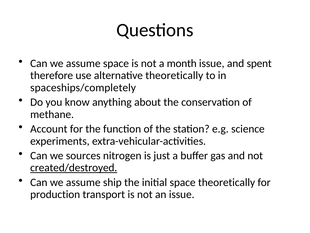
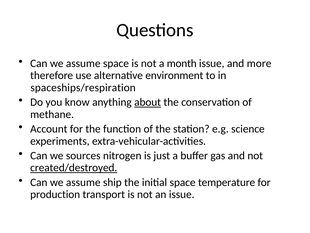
spent: spent -> more
alternative theoretically: theoretically -> environment
spaceships/completely: spaceships/completely -> spaceships/respiration
about underline: none -> present
space theoretically: theoretically -> temperature
